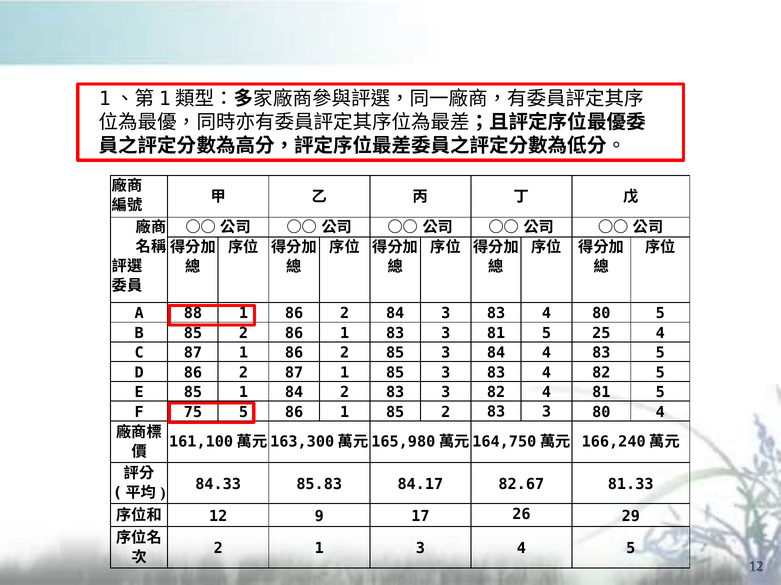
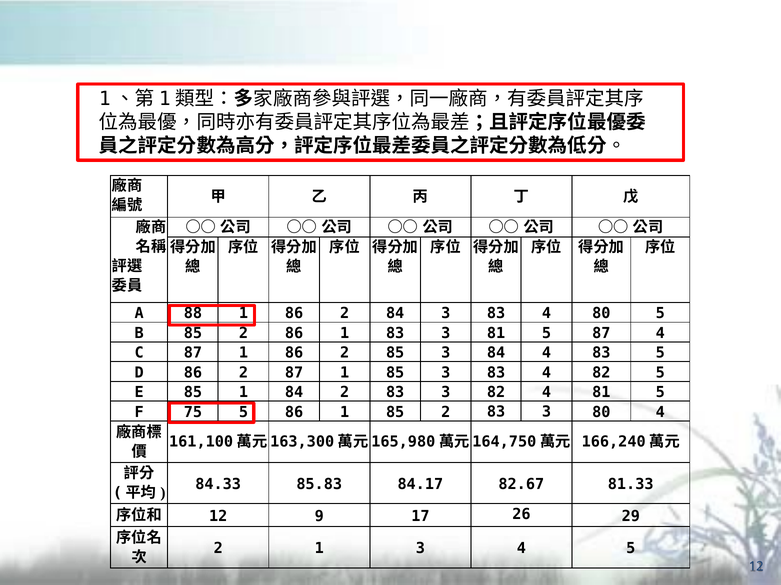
5 25: 25 -> 87
